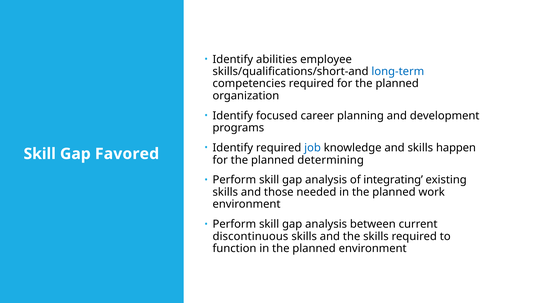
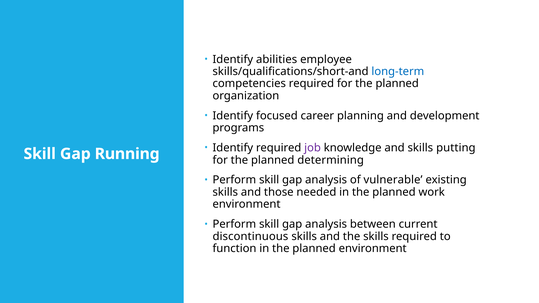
job colour: blue -> purple
happen: happen -> putting
Favored: Favored -> Running
integrating: integrating -> vulnerable
